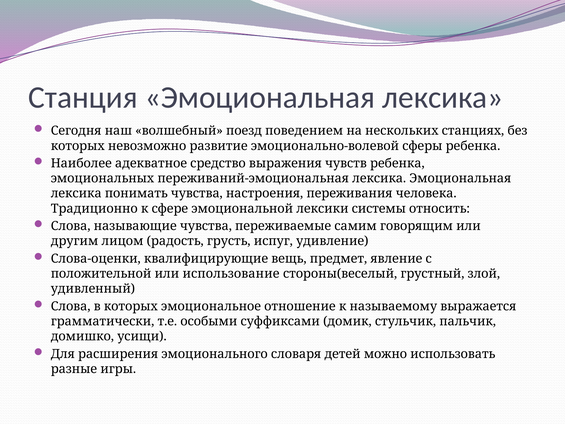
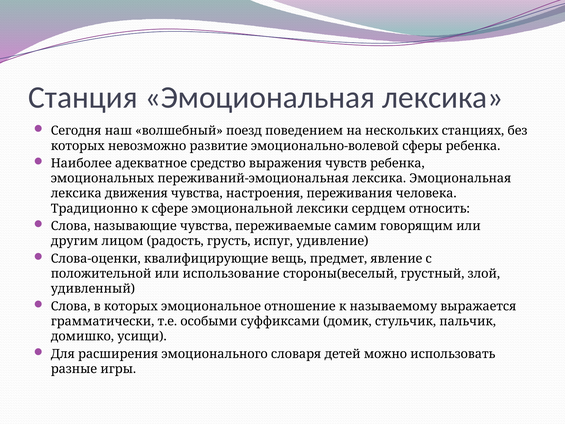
понимать: понимать -> движения
системы: системы -> сердцем
